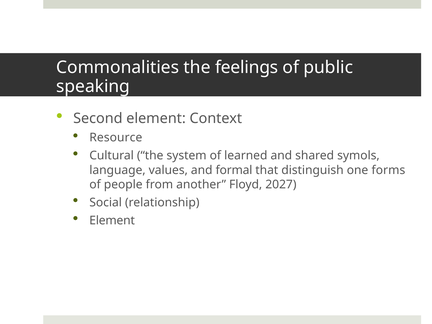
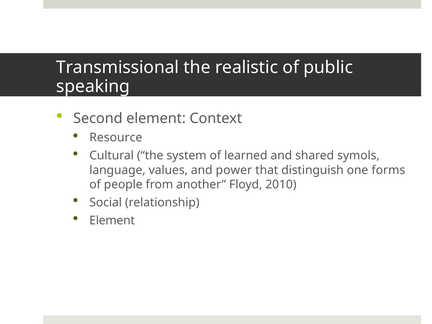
Commonalities: Commonalities -> Transmissional
feelings: feelings -> realistic
formal: formal -> power
2027: 2027 -> 2010
